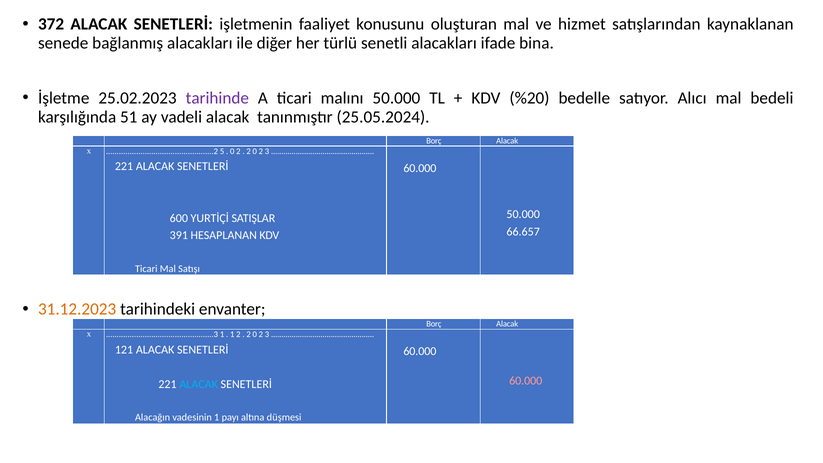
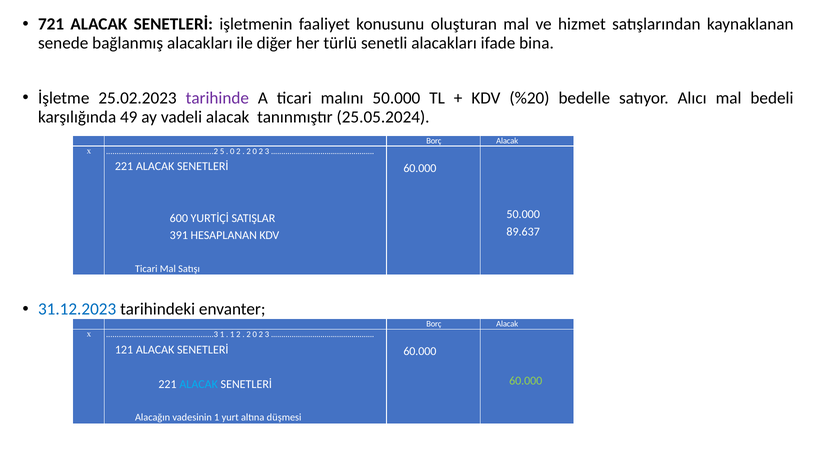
372: 372 -> 721
51: 51 -> 49
66.657: 66.657 -> 89.637
31.12.2023 colour: orange -> blue
60.000 at (526, 381) colour: pink -> light green
payı: payı -> yurt
